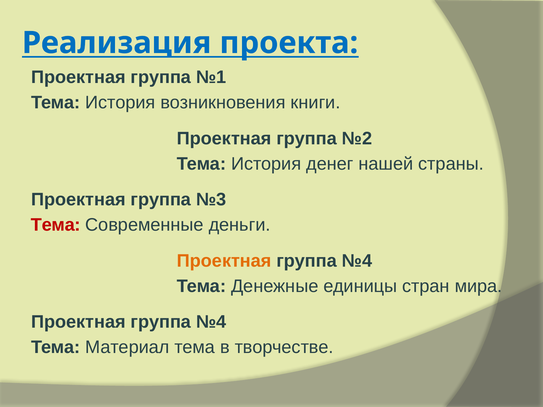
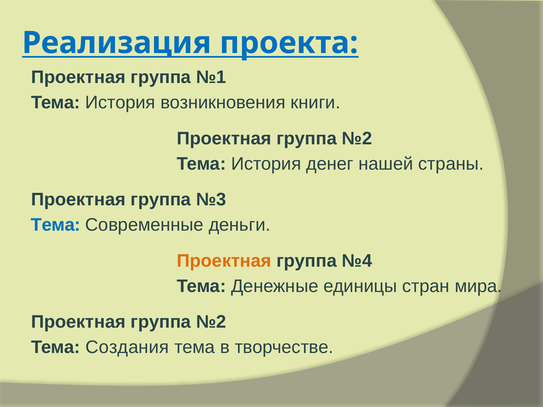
Тема at (56, 225) colour: red -> blue
№4 at (211, 322): №4 -> №2
Материал: Материал -> Создания
